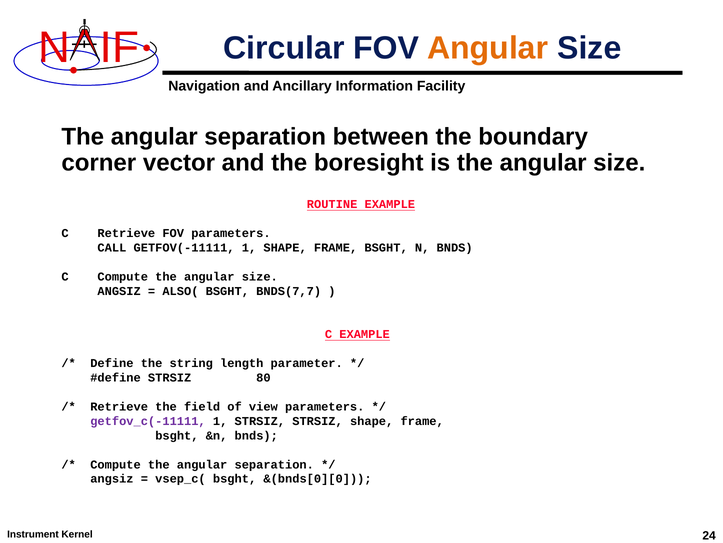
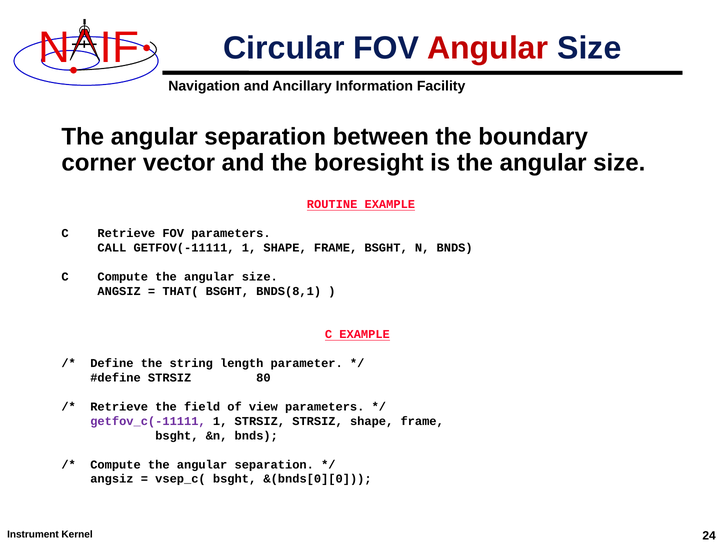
Angular at (488, 48) colour: orange -> red
ALSO(: ALSO( -> THAT(
BNDS(7,7: BNDS(7,7 -> BNDS(8,1
